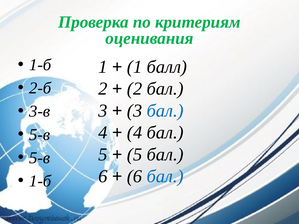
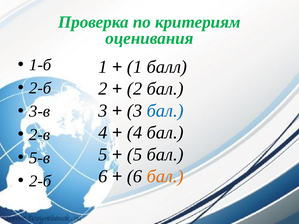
5-в at (40, 135): 5-в -> 2-в
бал at (165, 177) colour: blue -> orange
1-б at (40, 181): 1-б -> 2-б
